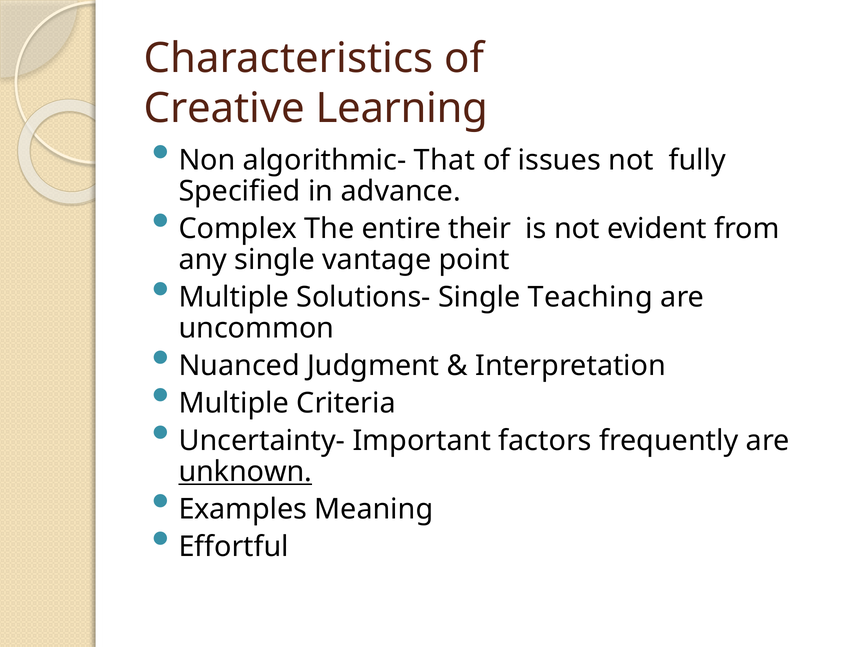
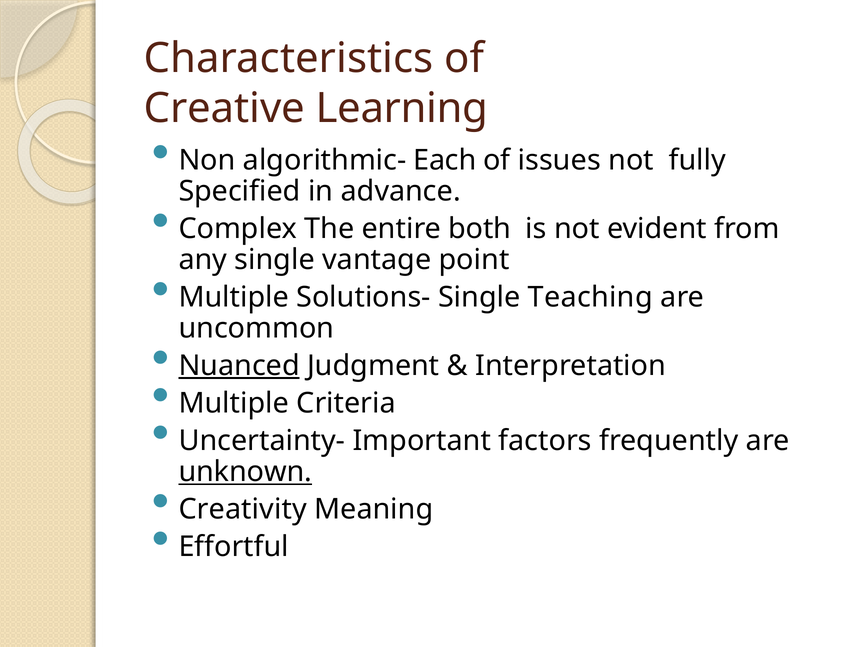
That: That -> Each
their: their -> both
Nuanced underline: none -> present
Examples: Examples -> Creativity
